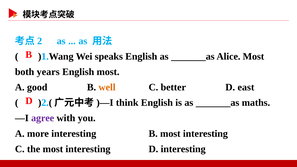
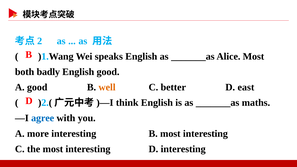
years: years -> badly
English most: most -> good
agree colour: purple -> blue
